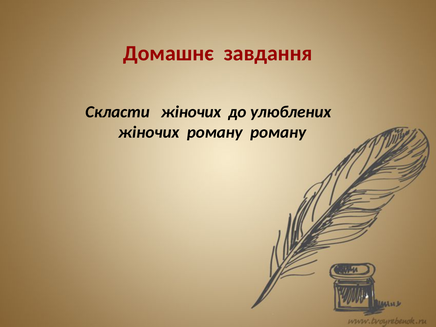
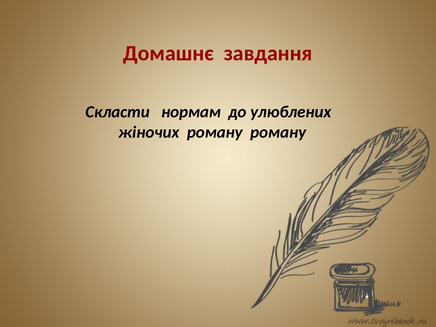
Скласти жіночих: жіночих -> нормам
